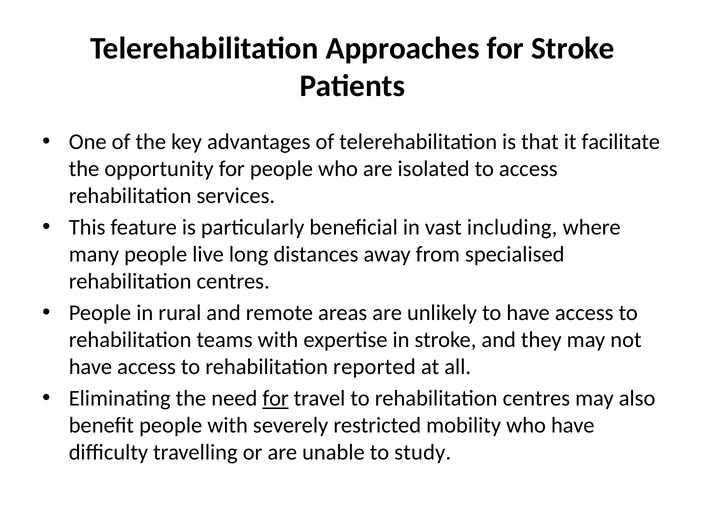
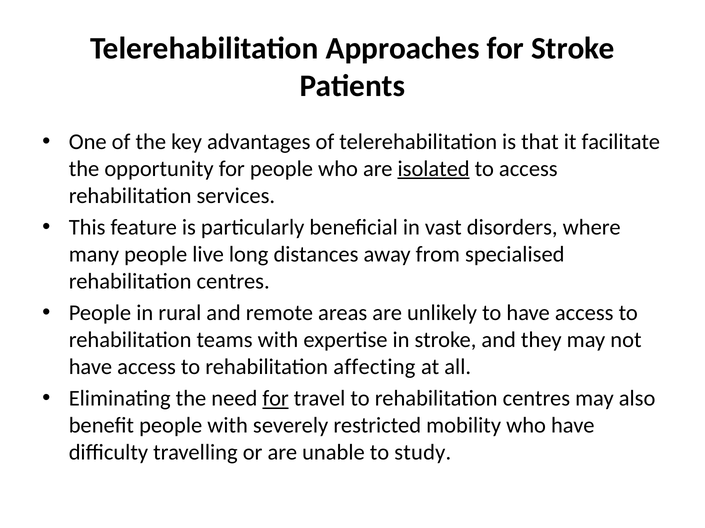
isolated underline: none -> present
including: including -> disorders
reported: reported -> affecting
